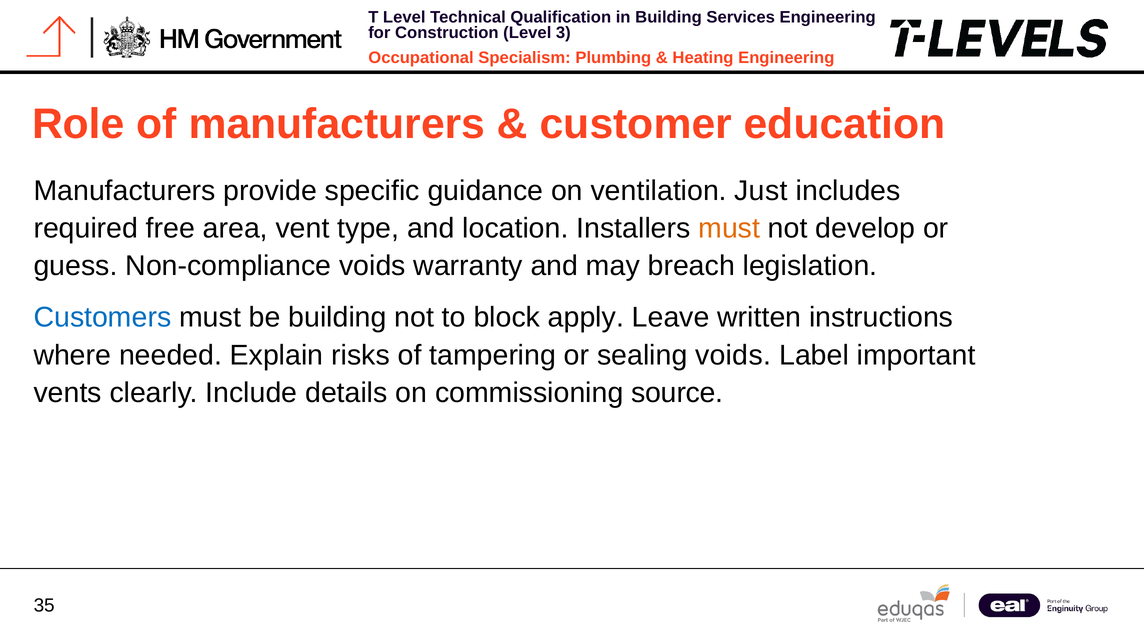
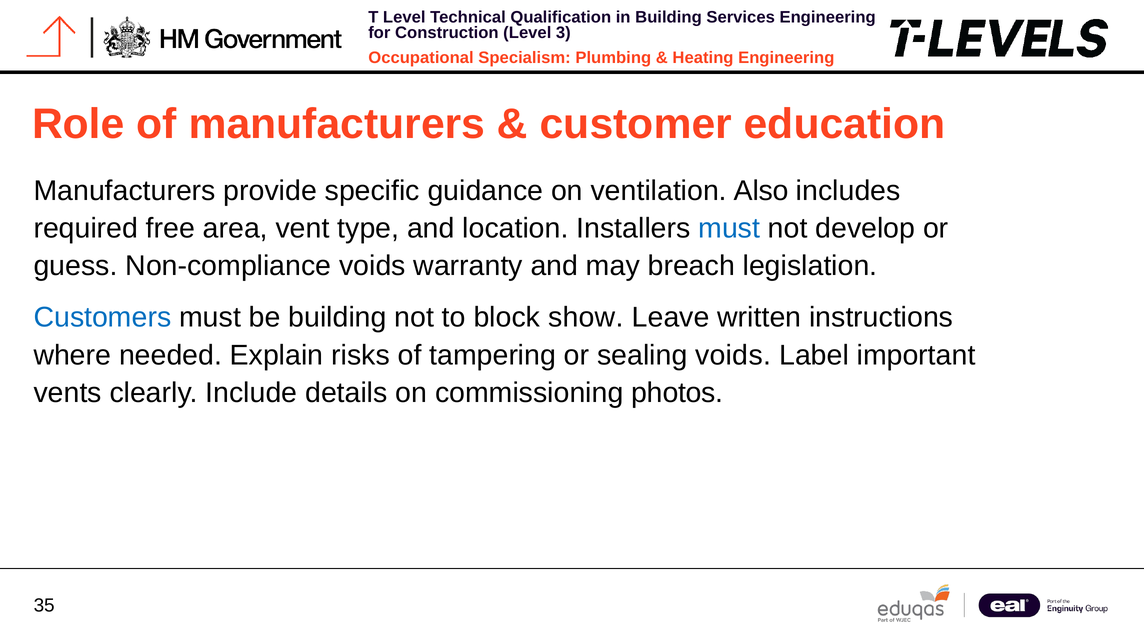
Just: Just -> Also
must at (729, 228) colour: orange -> blue
apply: apply -> show
source: source -> photos
